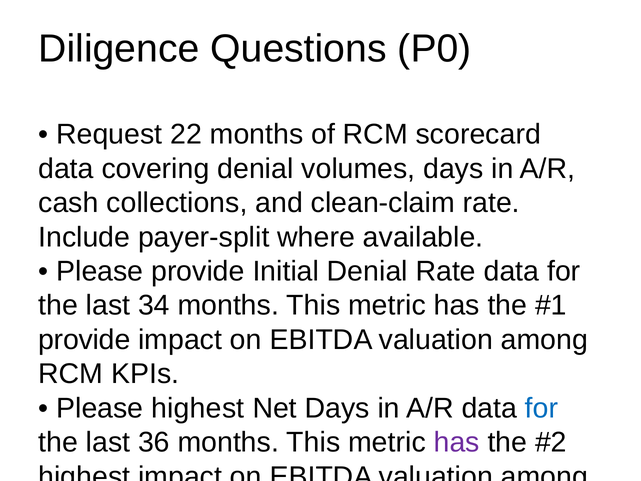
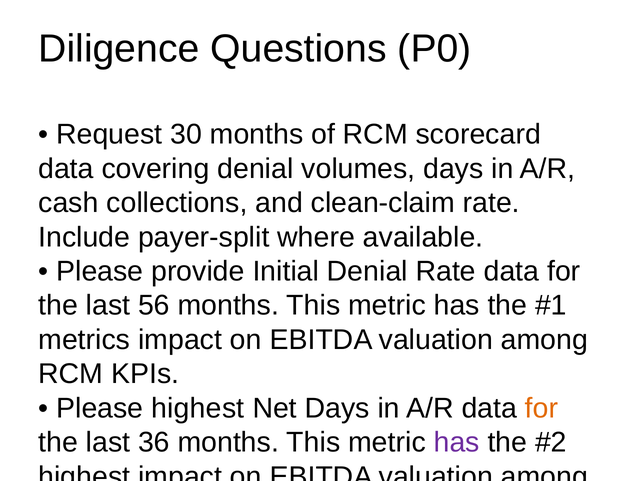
22: 22 -> 30
34: 34 -> 56
provide at (84, 340): provide -> metrics
for at (542, 408) colour: blue -> orange
